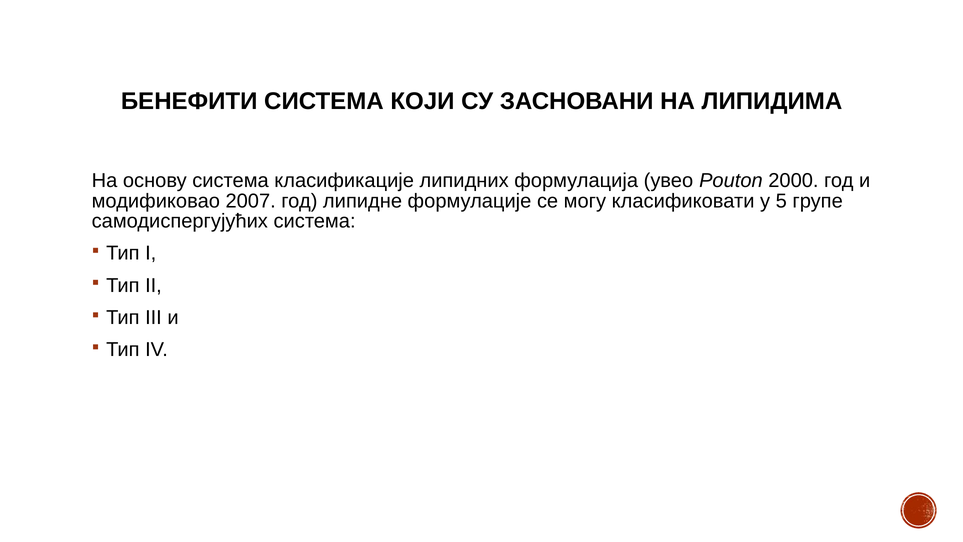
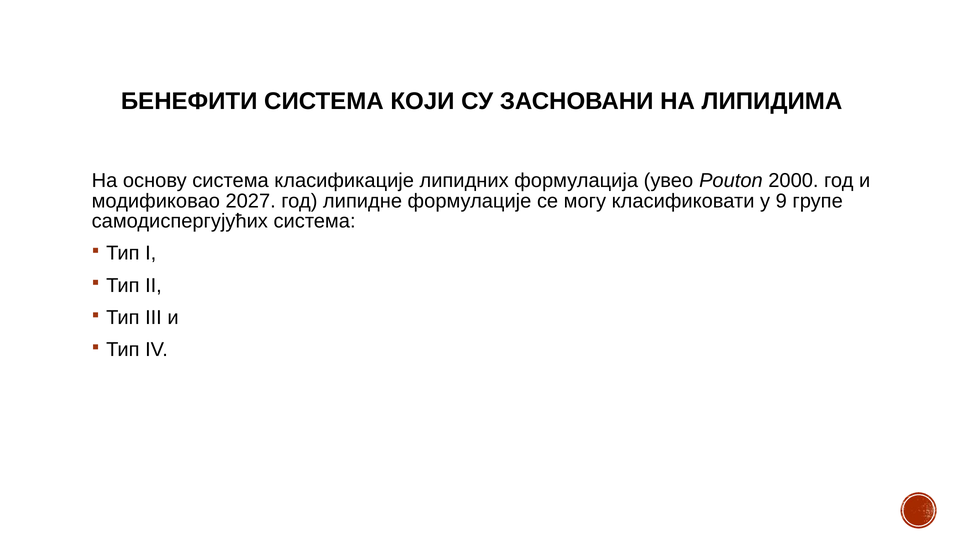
2007: 2007 -> 2027
5: 5 -> 9
